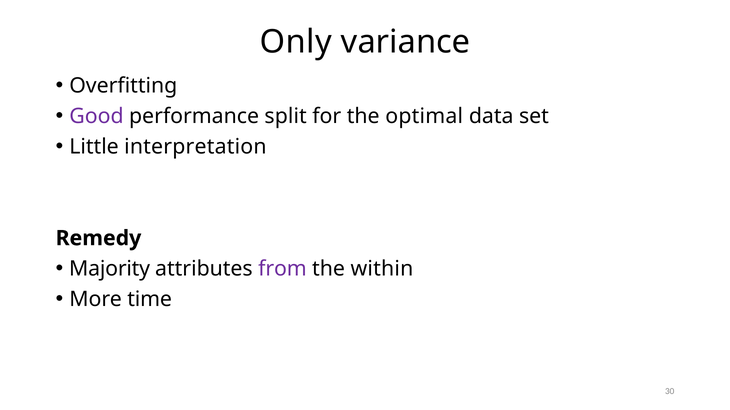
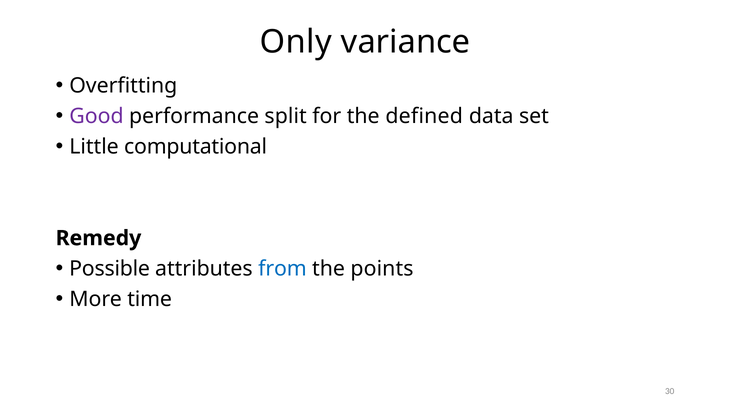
optimal: optimal -> defined
interpretation: interpretation -> computational
Majority: Majority -> Possible
from colour: purple -> blue
within: within -> points
